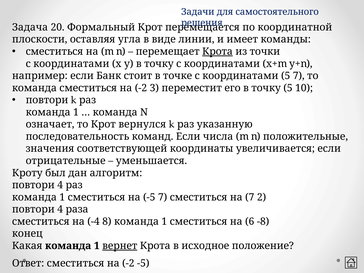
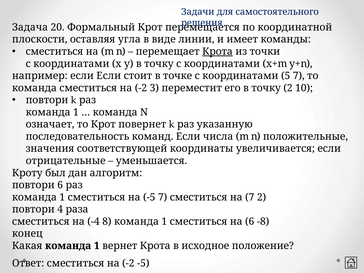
если Банк: Банк -> Если
точку 5: 5 -> 2
вернулся: вернулся -> повернет
4 at (60, 185): 4 -> 6
вернет underline: present -> none
